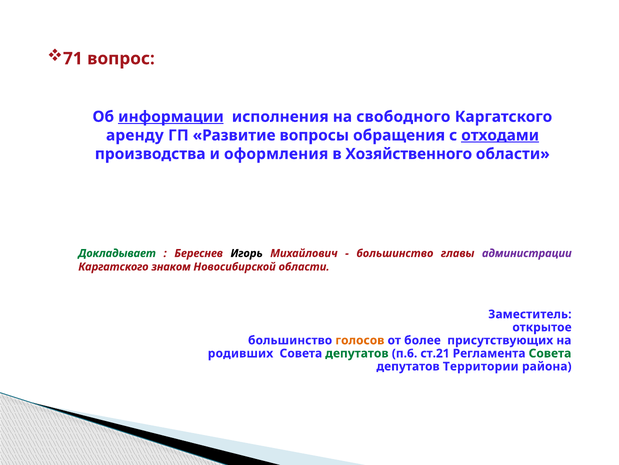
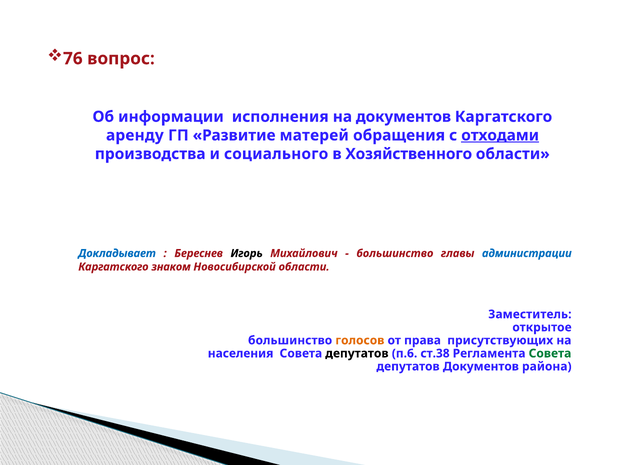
71: 71 -> 76
информации underline: present -> none
на свободного: свободного -> документов
вопросы: вопросы -> матерей
оформления: оформления -> социального
Докладывает colour: green -> blue
администрации colour: purple -> blue
более: более -> права
родивших: родивших -> населения
депутатов at (357, 353) colour: green -> black
ст.21: ст.21 -> ст.38
депутатов Территории: Территории -> Документов
